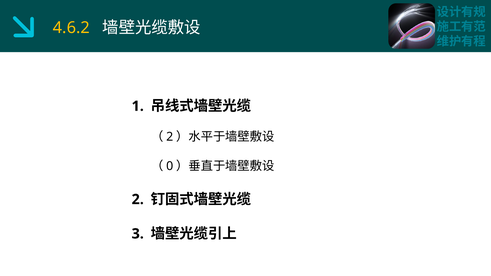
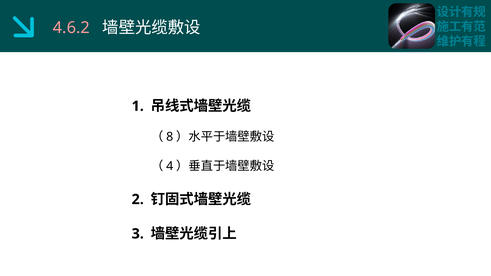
4.6.2 colour: yellow -> pink
2 at (170, 137): 2 -> 8
0: 0 -> 4
